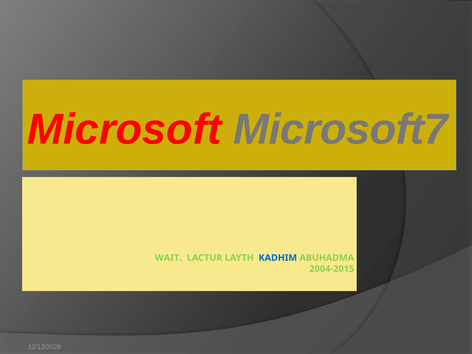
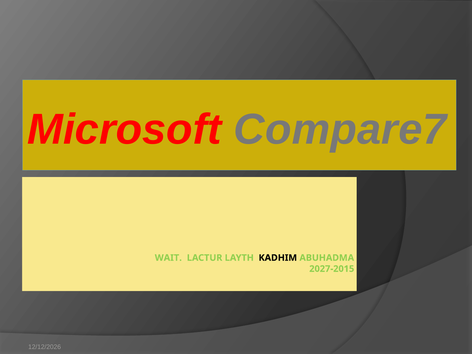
Microsoft7: Microsoft7 -> Compare7
KADHIM colour: blue -> black
2004-2015: 2004-2015 -> 2027-2015
